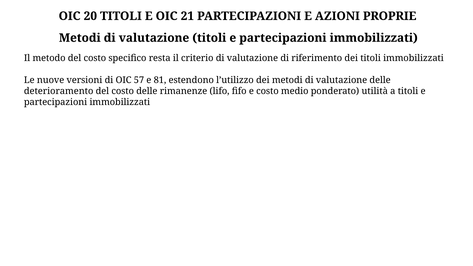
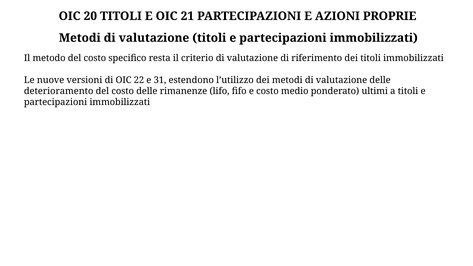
57: 57 -> 22
81: 81 -> 31
utilità: utilità -> ultimi
